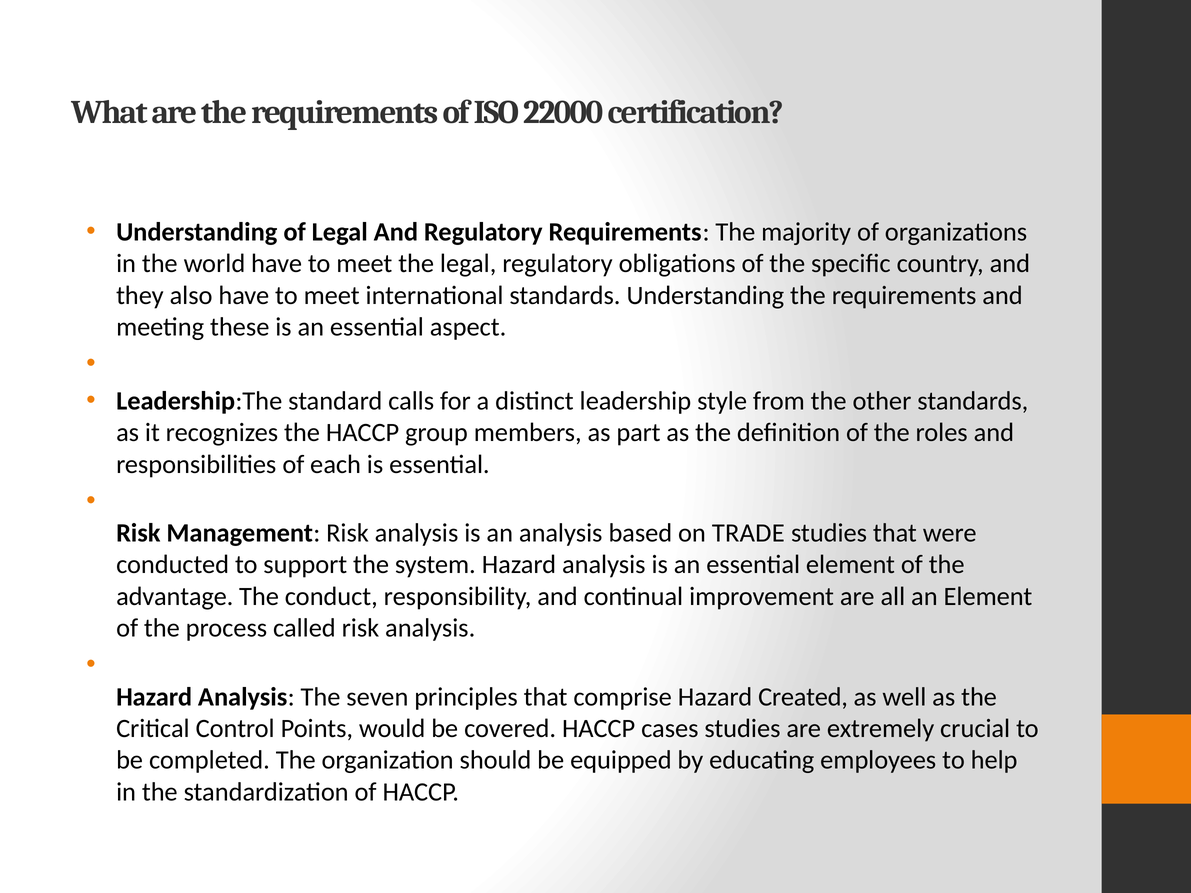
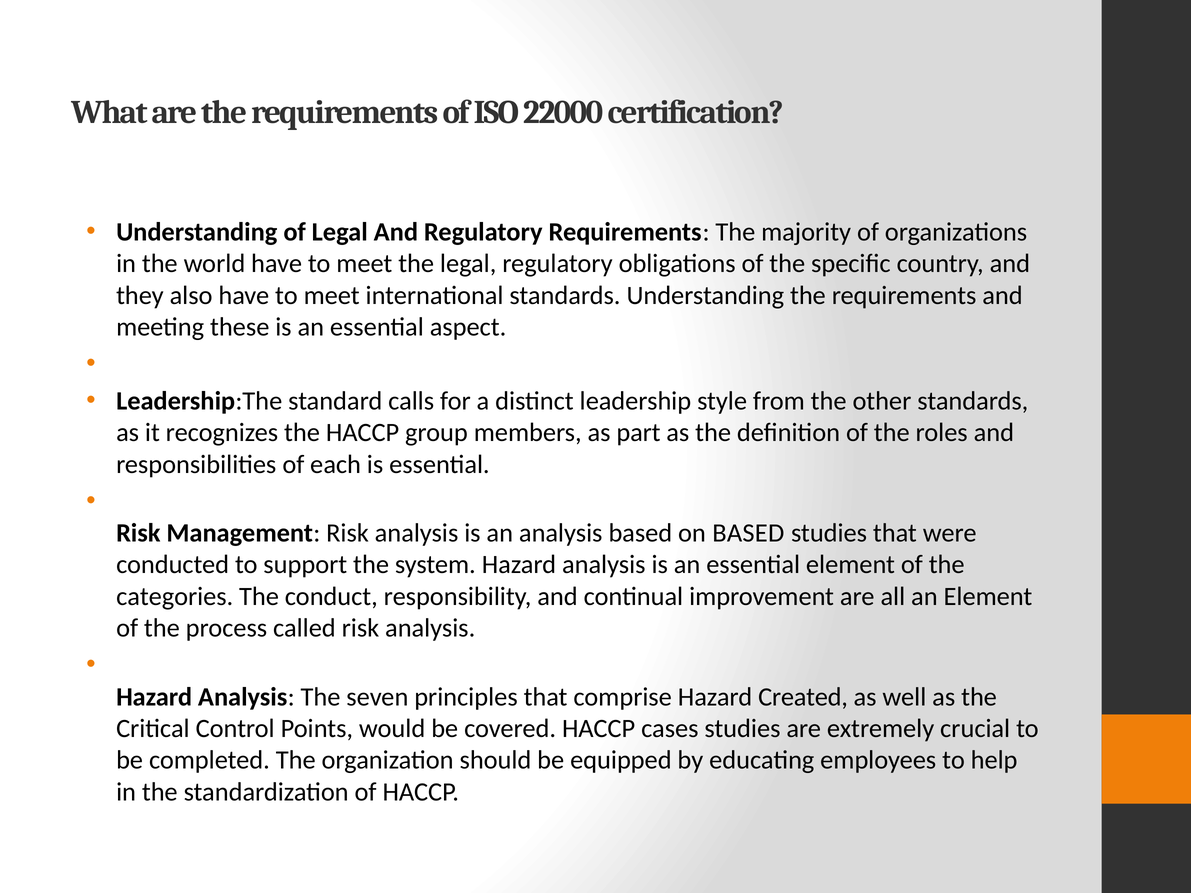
on TRADE: TRADE -> BASED
advantage: advantage -> categories
